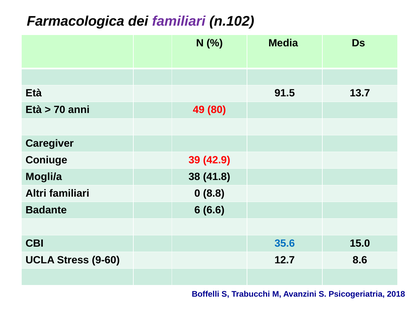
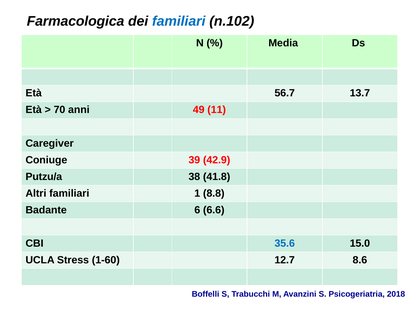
familiari at (179, 21) colour: purple -> blue
91.5: 91.5 -> 56.7
80: 80 -> 11
Mogli/a: Mogli/a -> Putzu/a
0: 0 -> 1
9-60: 9-60 -> 1-60
